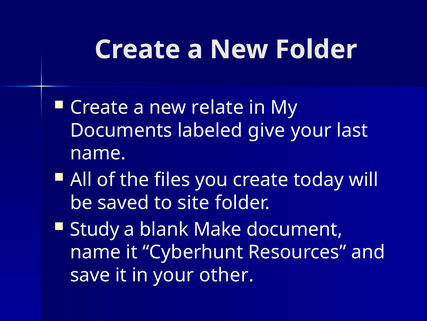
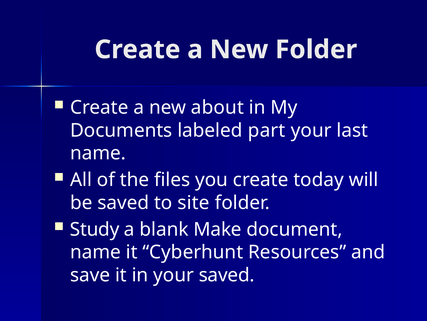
relate: relate -> about
give: give -> part
your other: other -> saved
